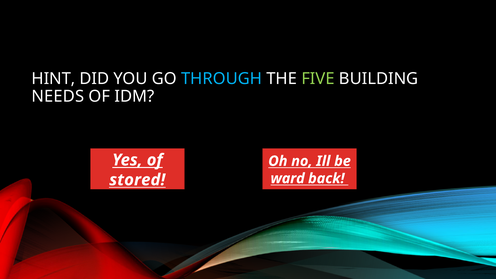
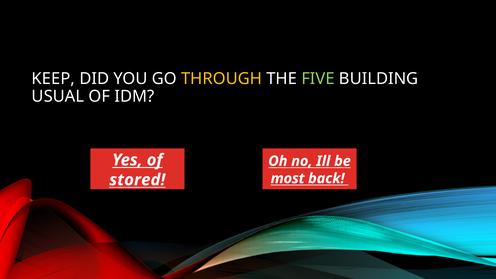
HINT: HINT -> KEEP
THROUGH colour: light blue -> yellow
NEEDS: NEEDS -> USUAL
ward: ward -> most
